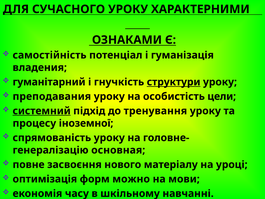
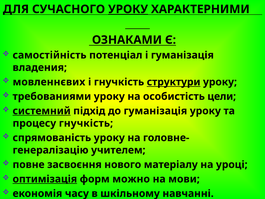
УРОКУ at (128, 9) underline: none -> present
гуманітарний: гуманітарний -> мовленнєвих
преподавания: преподавания -> требованиями
до тренування: тренування -> гуманізація
процесу іноземної: іноземної -> гнучкість
основная: основная -> учителем
оптимізація underline: none -> present
